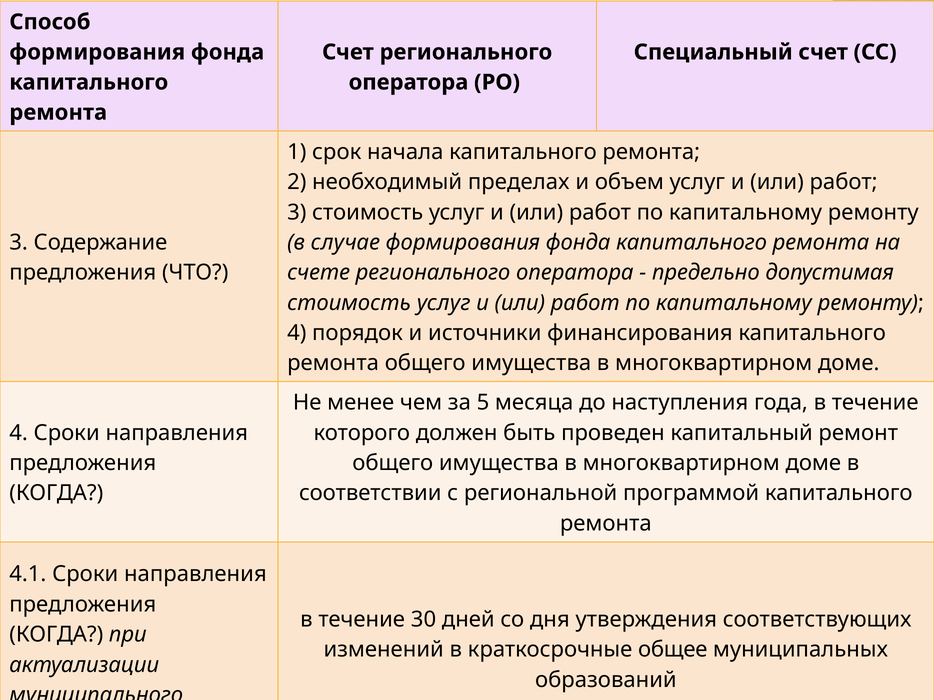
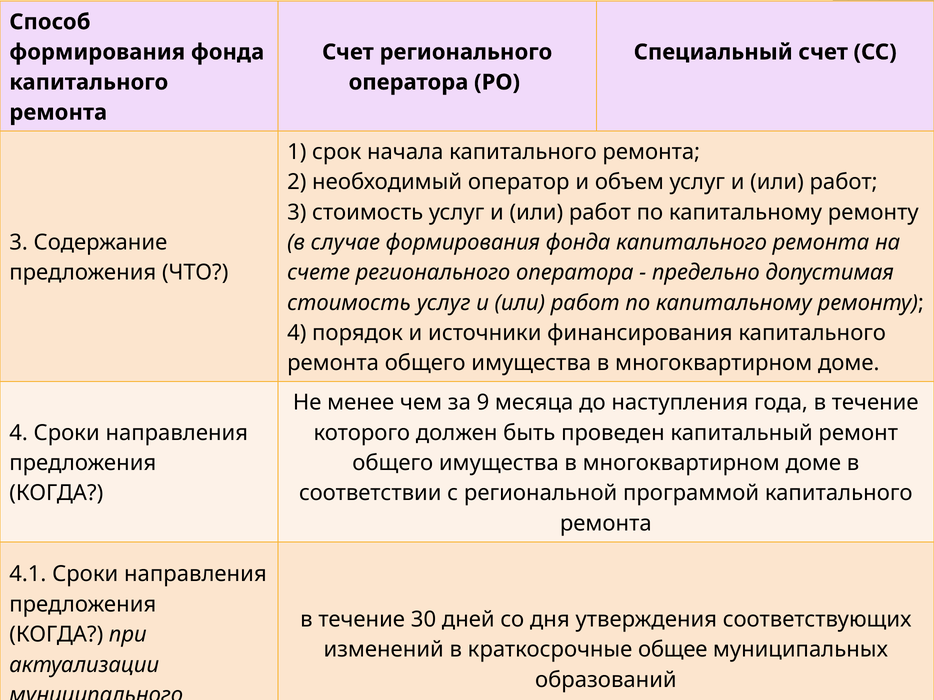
пределах: пределах -> оператор
5: 5 -> 9
